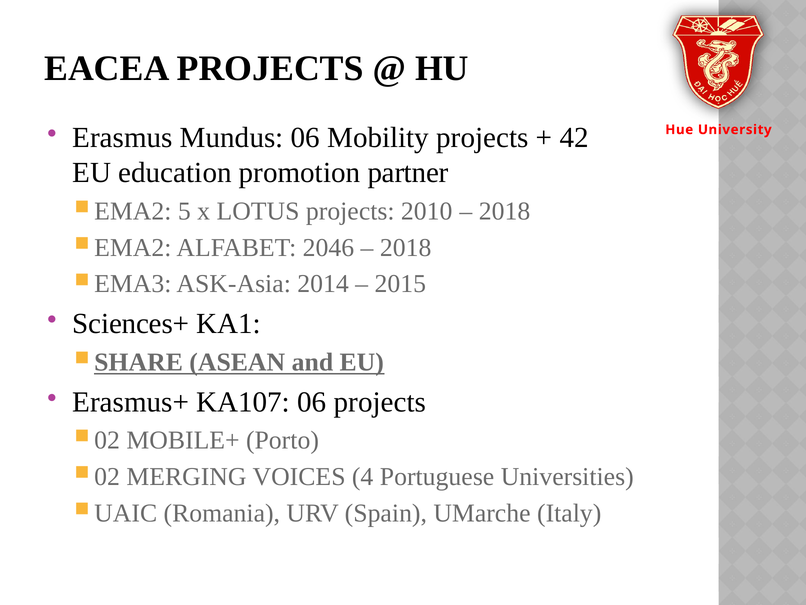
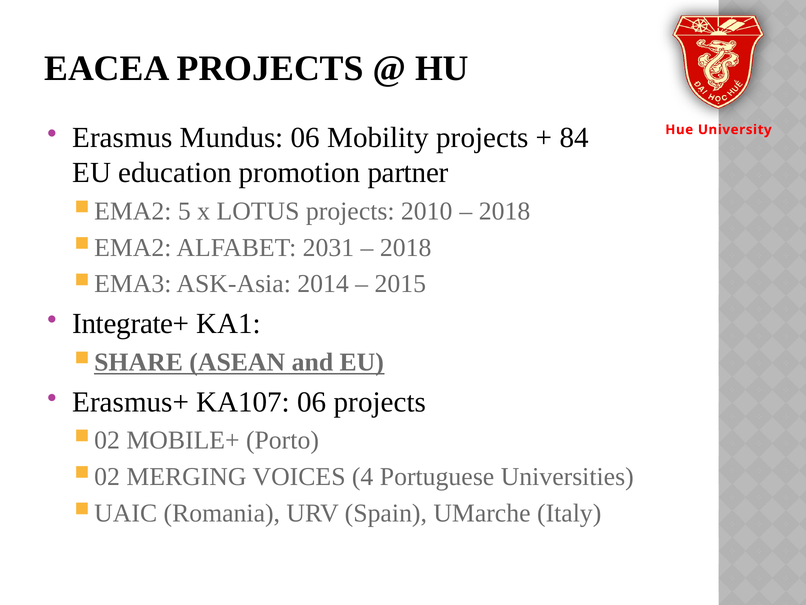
42: 42 -> 84
2046: 2046 -> 2031
Sciences+: Sciences+ -> Integrate+
